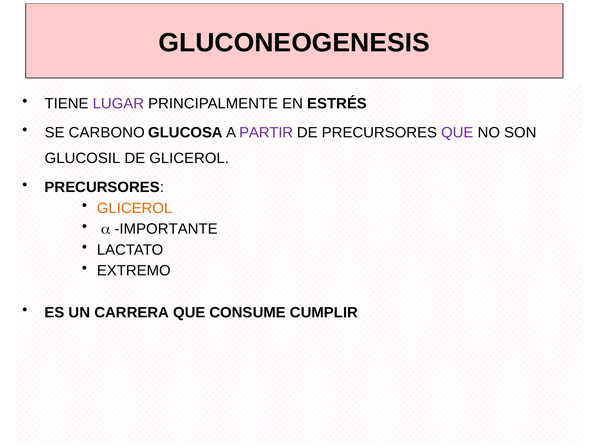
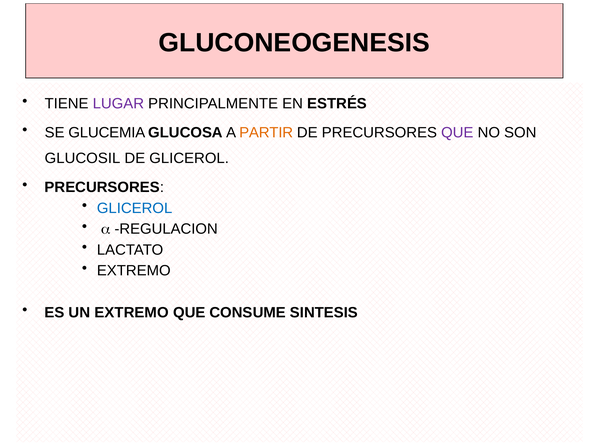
CARBONO: CARBONO -> GLUCEMIA
PARTIR colour: purple -> orange
GLICEROL at (135, 208) colour: orange -> blue
IMPORTANTE: IMPORTANTE -> REGULACION
UN CARRERA: CARRERA -> EXTREMO
CUMPLIR: CUMPLIR -> SINTESIS
